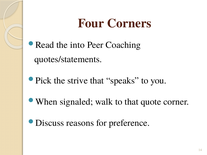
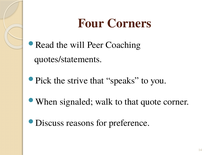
into: into -> will
